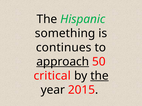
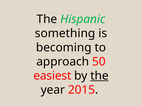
continues: continues -> becoming
approach underline: present -> none
critical: critical -> easiest
